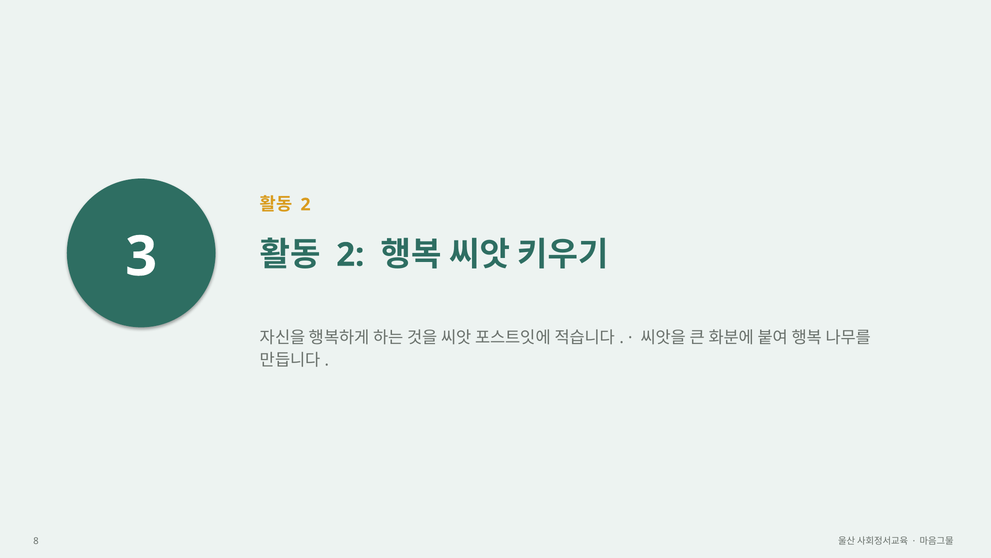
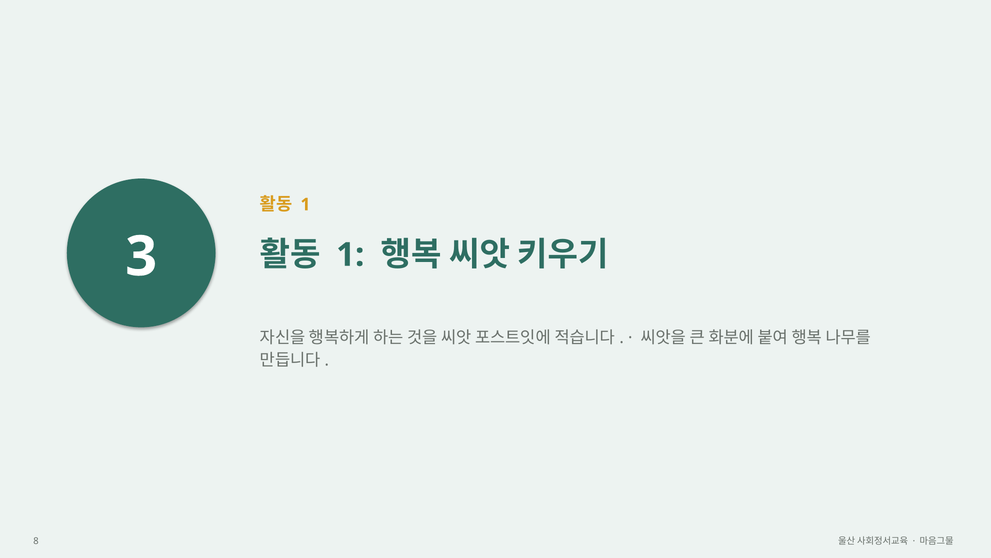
2 at (306, 204): 2 -> 1
2 at (350, 255): 2 -> 1
